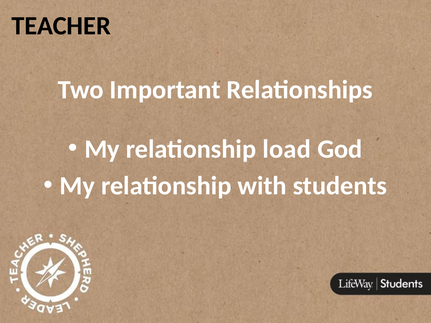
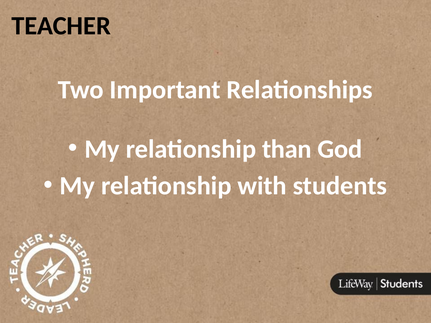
load: load -> than
